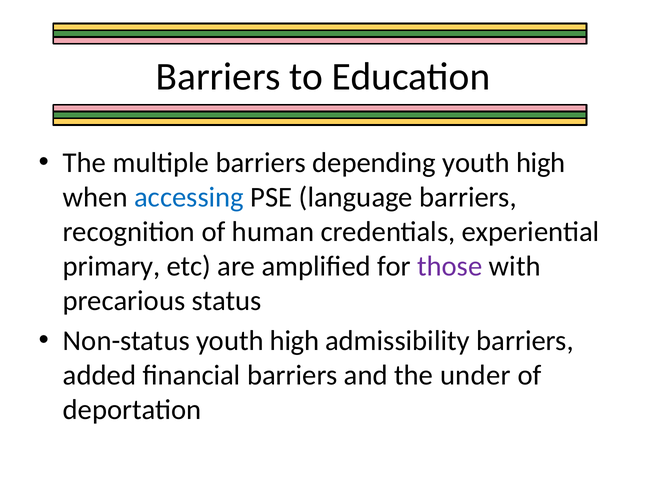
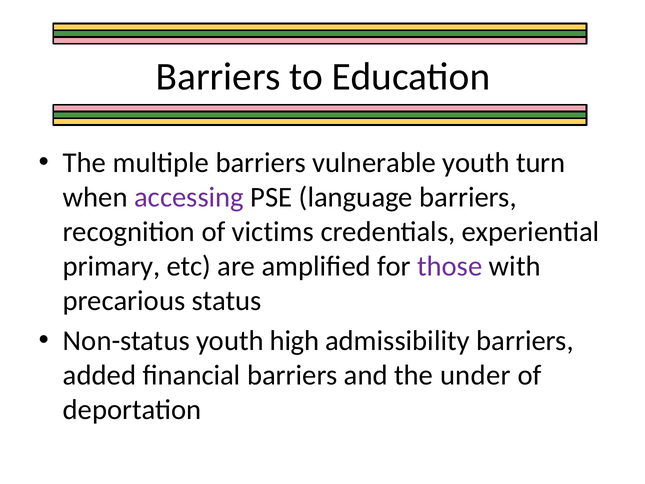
depending: depending -> vulnerable
high at (541, 163): high -> turn
accessing colour: blue -> purple
human: human -> victims
